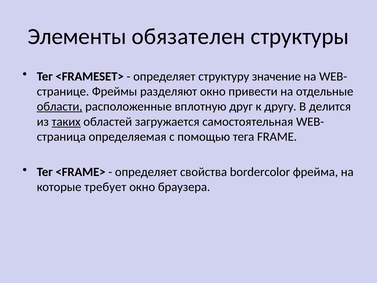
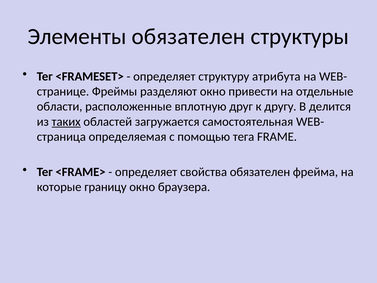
значение: значение -> атрибута
области underline: present -> none
свойства bordercolor: bordercolor -> обязателен
требует: требует -> границу
